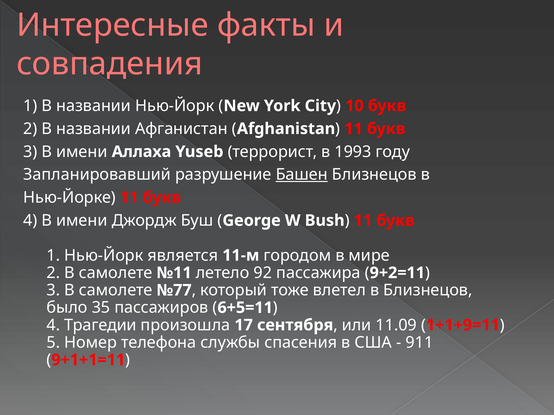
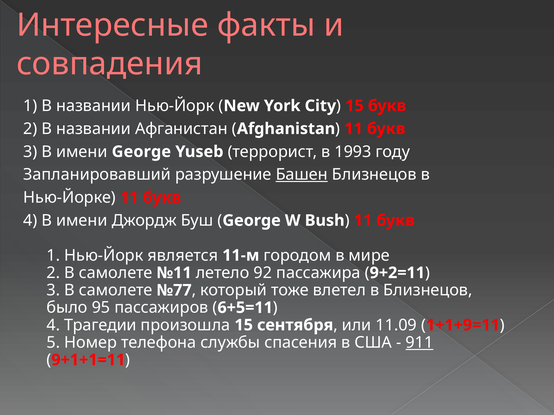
10 at (354, 106): 10 -> 15
имени Аллаха: Аллаха -> George
35: 35 -> 95
произошла 17: 17 -> 15
911 underline: none -> present
